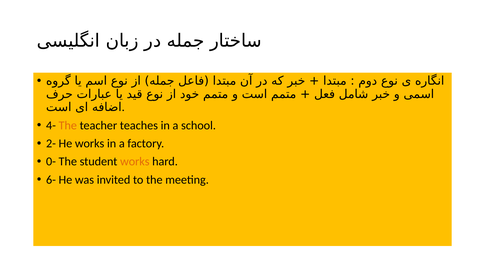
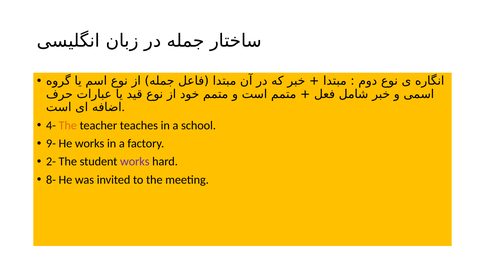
2-: 2- -> 9-
0-: 0- -> 2-
works at (135, 162) colour: orange -> purple
6-: 6- -> 8-
